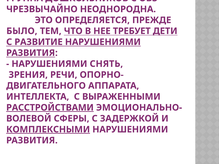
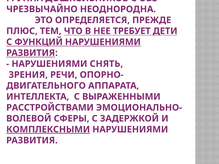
БЫЛО: БЫЛО -> ПЛЮС
РАЗВИТИЕ: РАЗВИТИЕ -> ФУНКЦИЙ
РАССТРОЙСТВАМИ underline: present -> none
